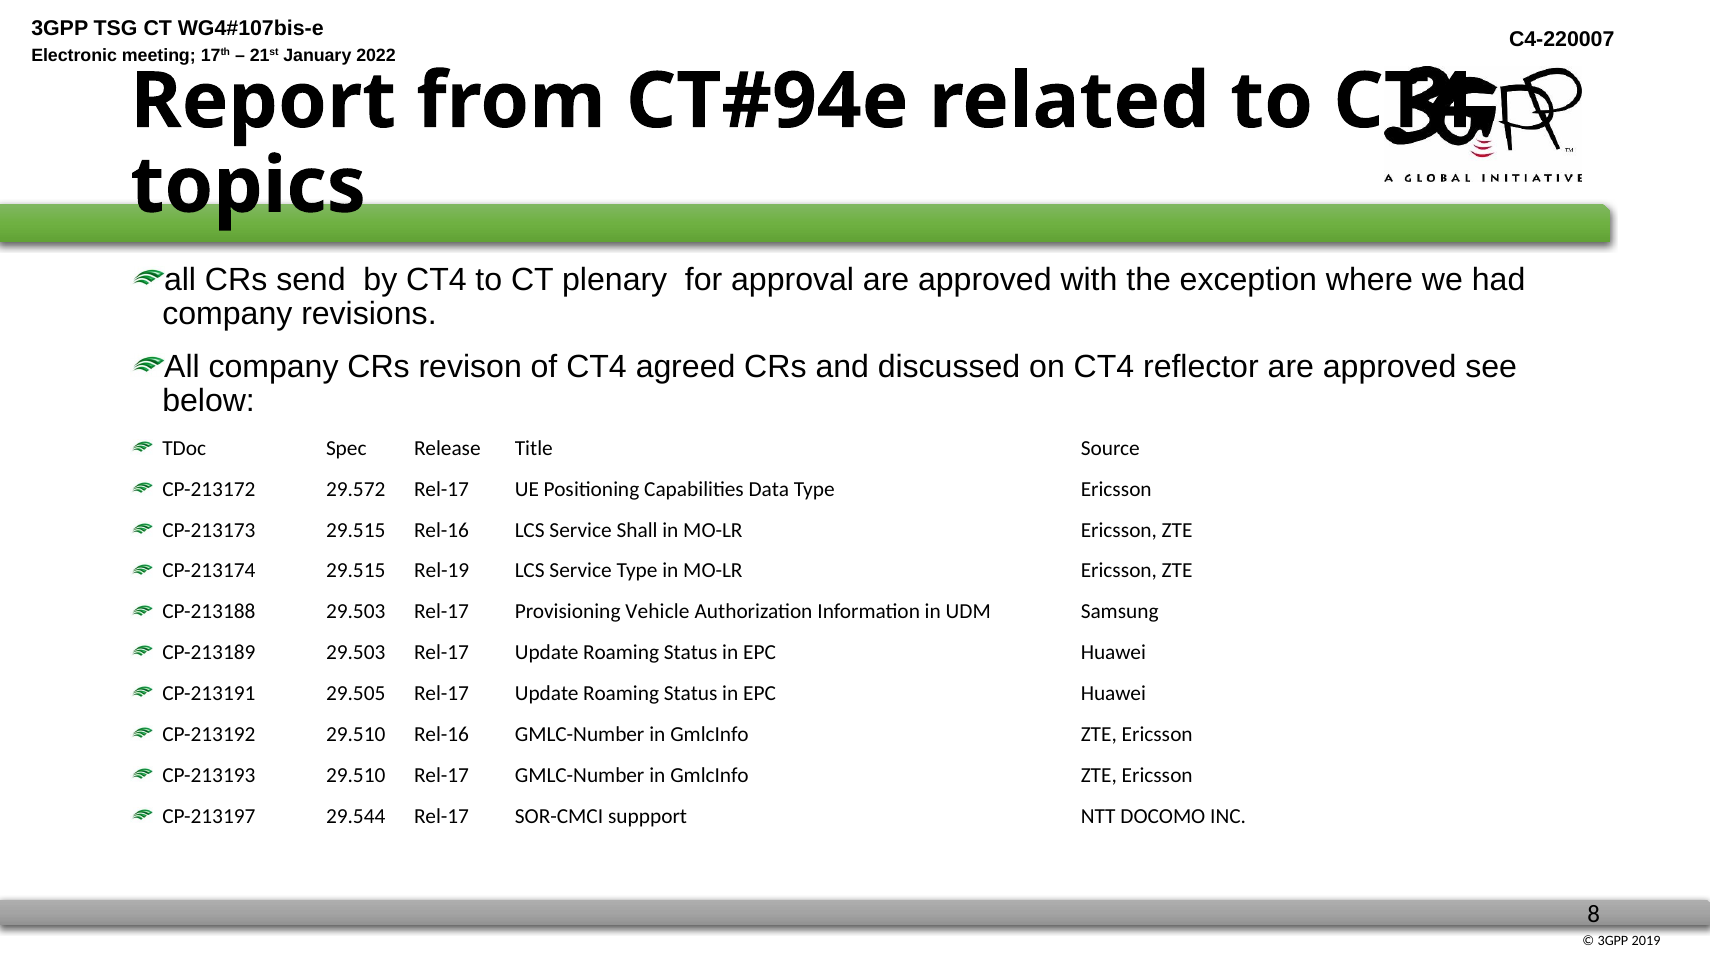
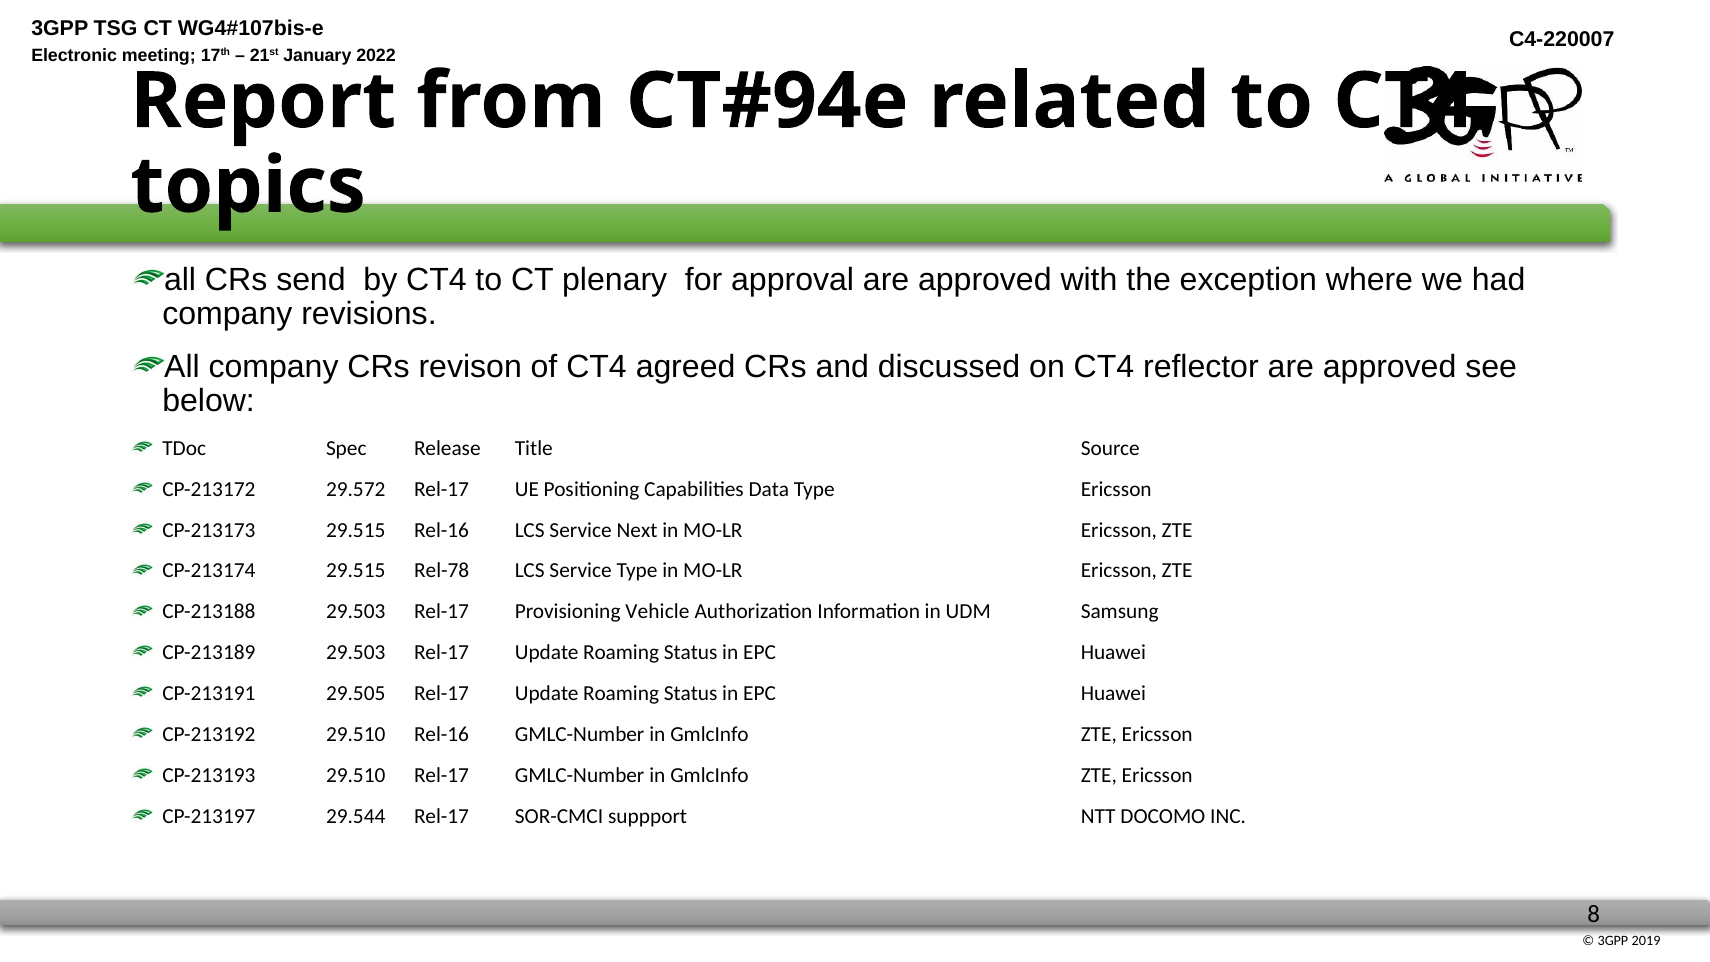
Shall: Shall -> Next
Rel-19: Rel-19 -> Rel-78
